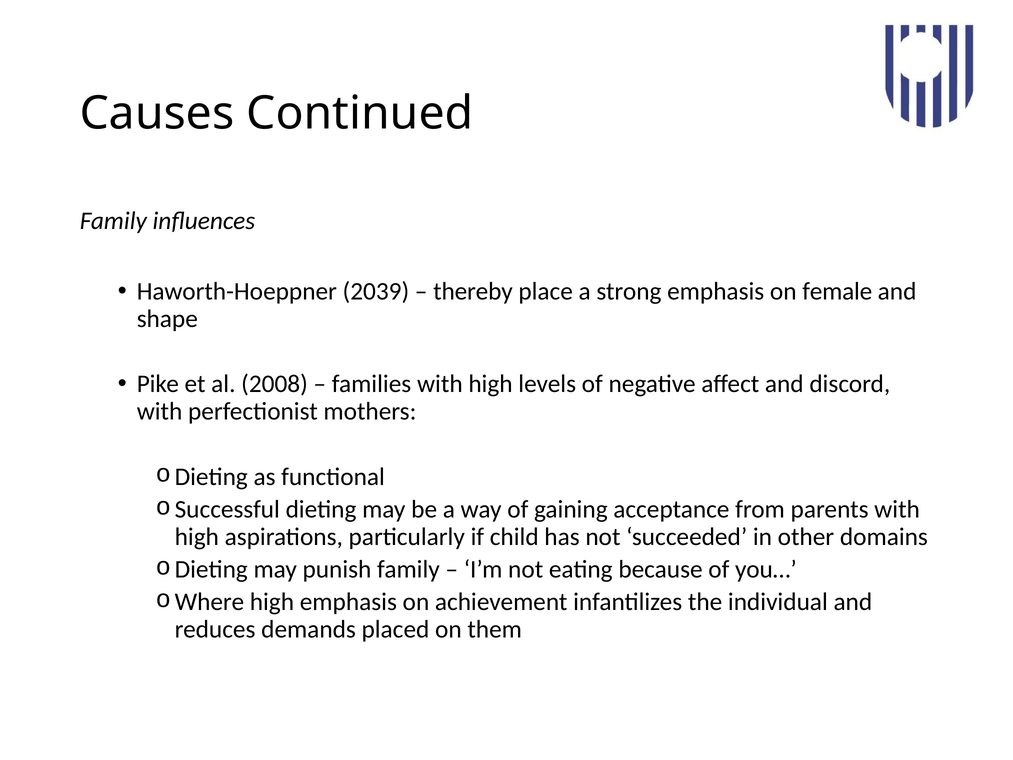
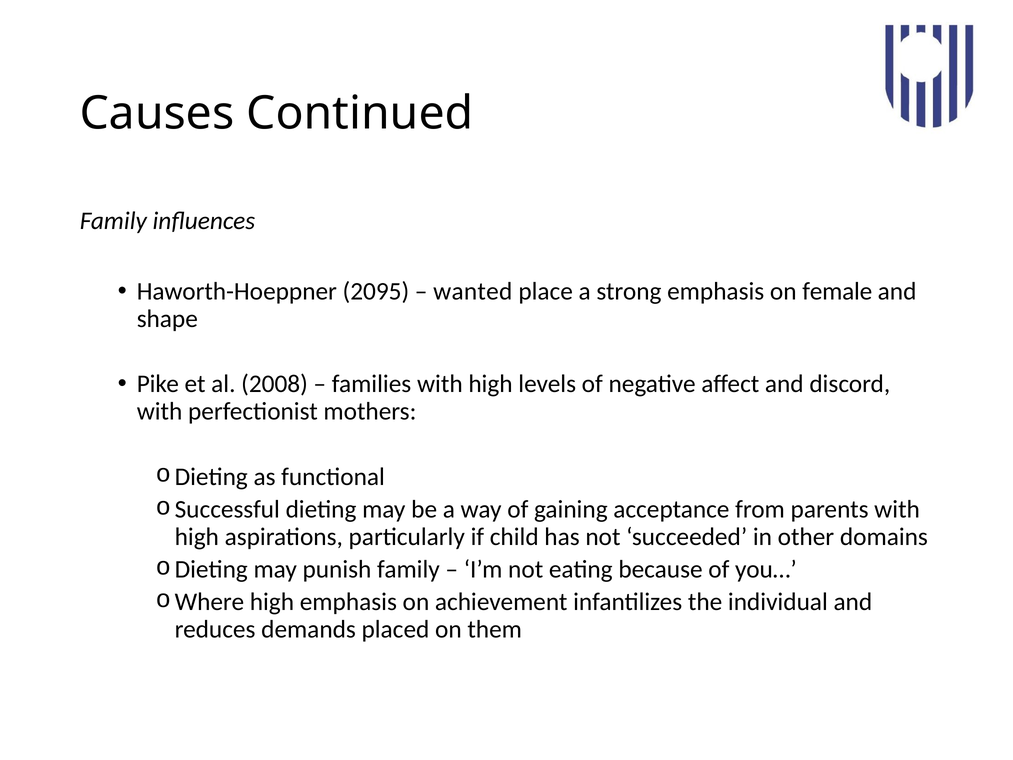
2039: 2039 -> 2095
thereby: thereby -> wanted
